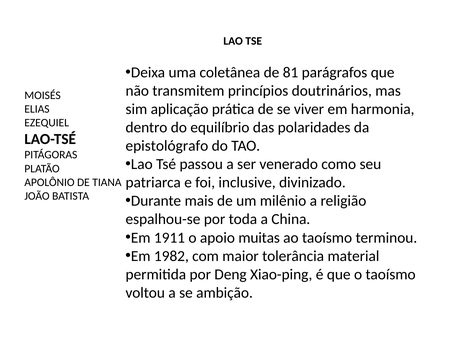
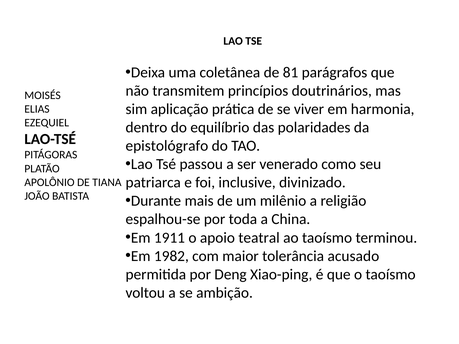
muitas: muitas -> teatral
material: material -> acusado
